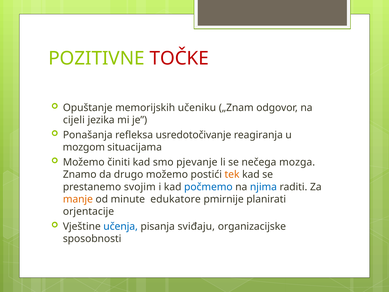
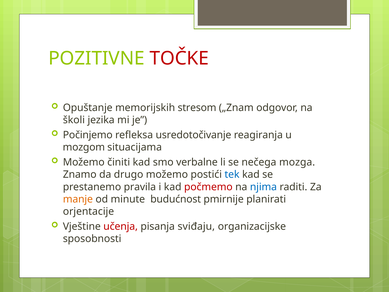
učeniku: učeniku -> stresom
cijeli: cijeli -> školi
Ponašanja: Ponašanja -> Počinjemo
pjevanje: pjevanje -> verbalne
tek colour: orange -> blue
svojim: svojim -> pravila
počmemo colour: blue -> red
edukatore: edukatore -> budućnost
učenja colour: blue -> red
